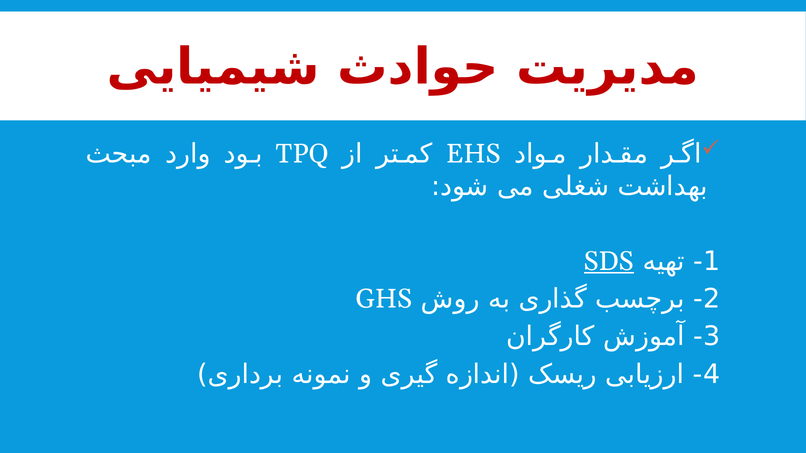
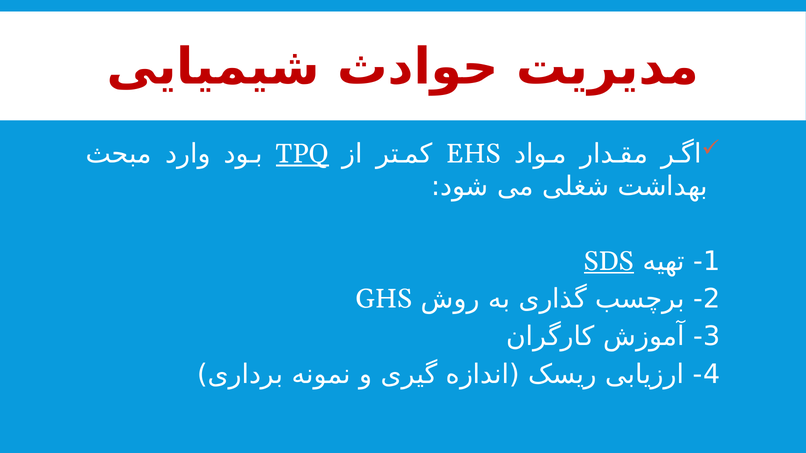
TPQ underline: none -> present
